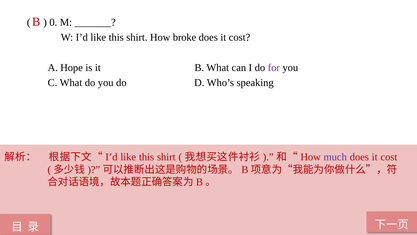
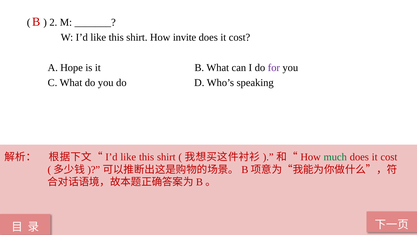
0: 0 -> 2
broke: broke -> invite
much colour: purple -> green
